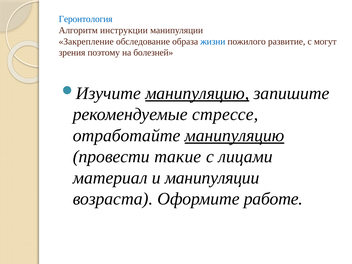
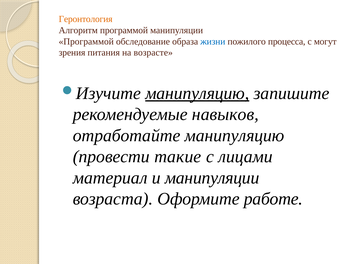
Геронтология colour: blue -> orange
Алгоритм инструкции: инструкции -> программой
Закрепление at (86, 41): Закрепление -> Программой
развитие: развитие -> процесса
поэтому: поэтому -> питания
болезней: болезней -> возрасте
стрессе: стрессе -> навыков
манипуляцию at (235, 136) underline: present -> none
